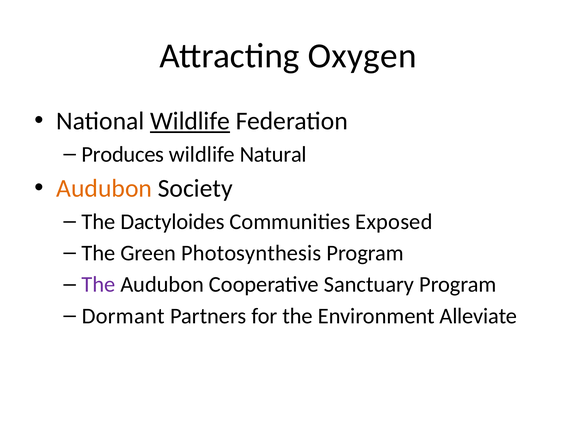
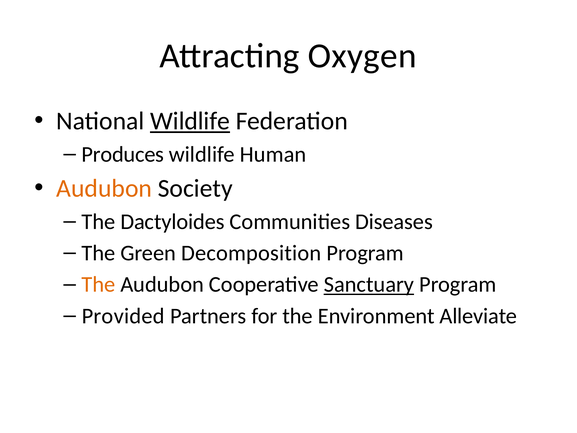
Natural: Natural -> Human
Exposed: Exposed -> Diseases
Photosynthesis: Photosynthesis -> Decomposition
The at (98, 284) colour: purple -> orange
Sanctuary underline: none -> present
Dormant: Dormant -> Provided
